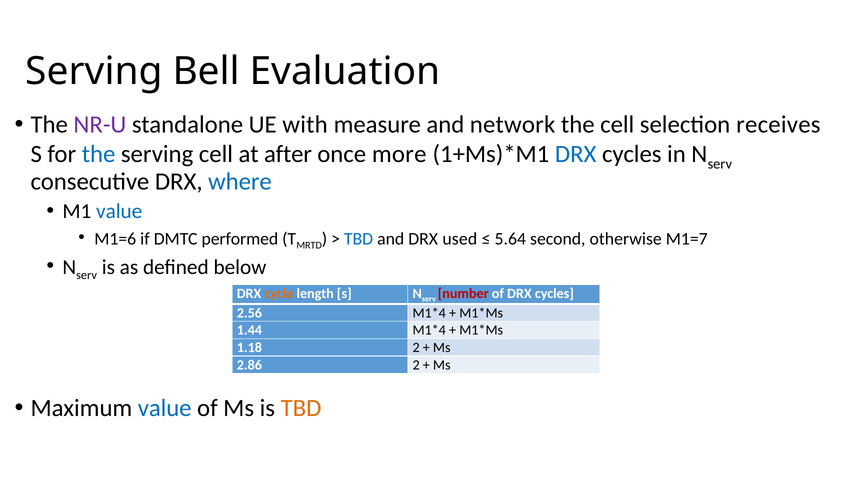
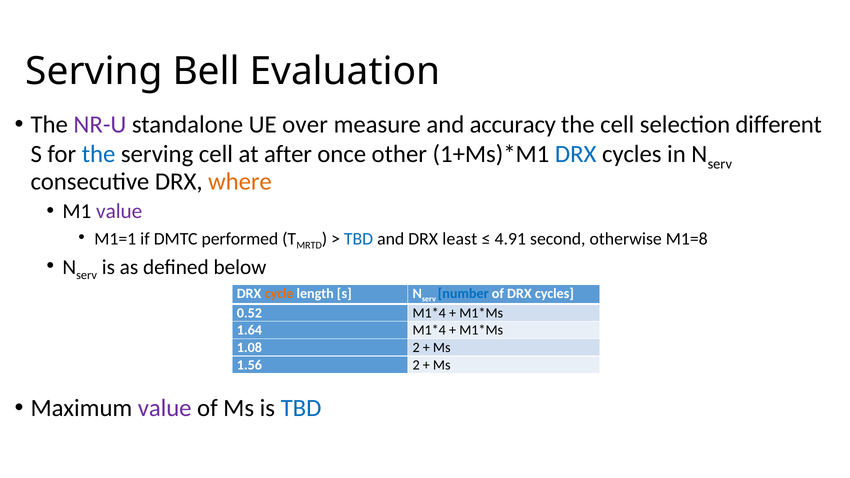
with: with -> over
network: network -> accuracy
receives: receives -> different
more: more -> other
where colour: blue -> orange
value at (119, 211) colour: blue -> purple
M1=6: M1=6 -> M1=1
used: used -> least
5.64: 5.64 -> 4.91
M1=7: M1=7 -> M1=8
number colour: red -> blue
2.56: 2.56 -> 0.52
1.44: 1.44 -> 1.64
1.18: 1.18 -> 1.08
2.86: 2.86 -> 1.56
value at (165, 408) colour: blue -> purple
TBD at (301, 408) colour: orange -> blue
